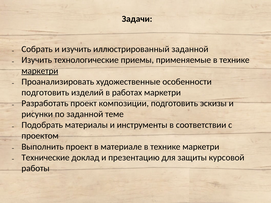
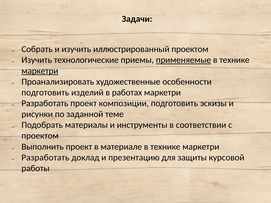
иллюстрированный заданной: заданной -> проектом
применяемые underline: none -> present
Технические at (45, 158): Технические -> Разработать
